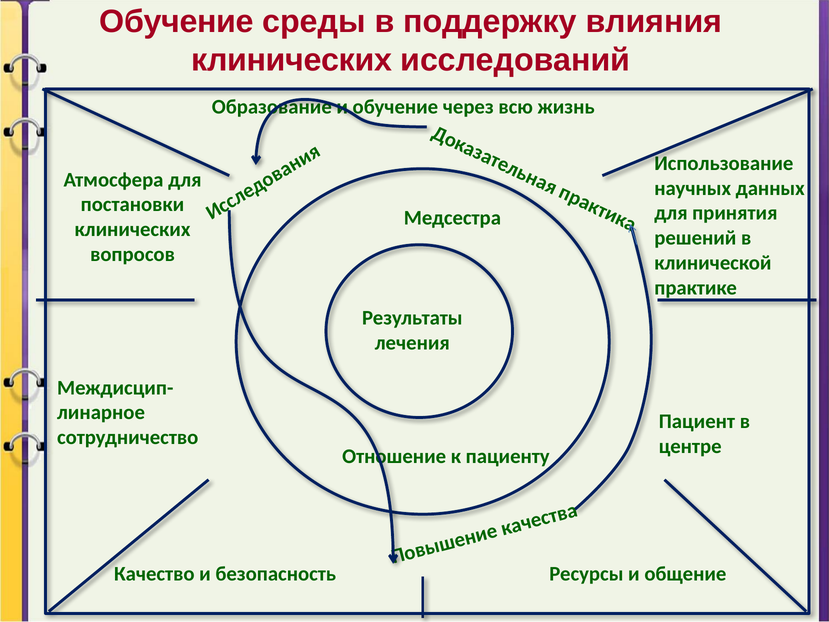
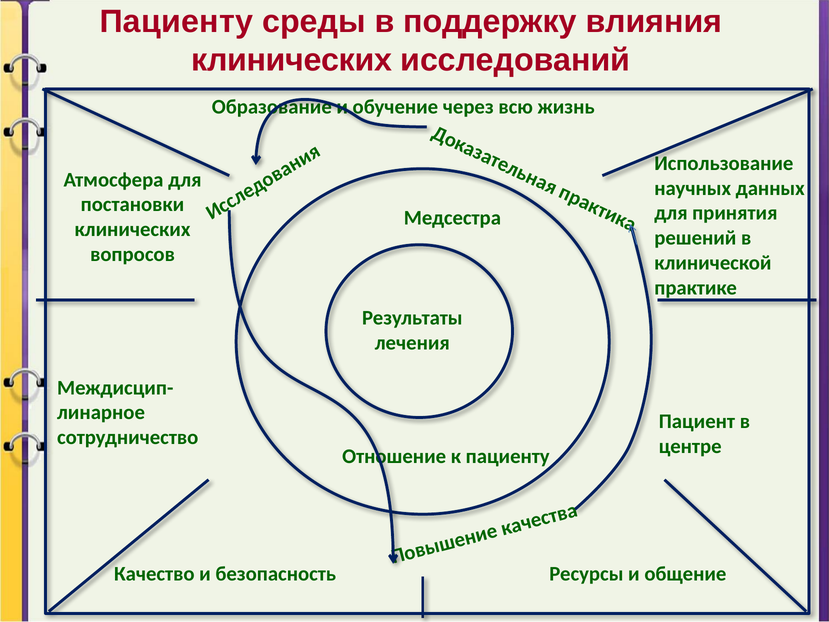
Обучение at (177, 22): Обучение -> Пациенту
